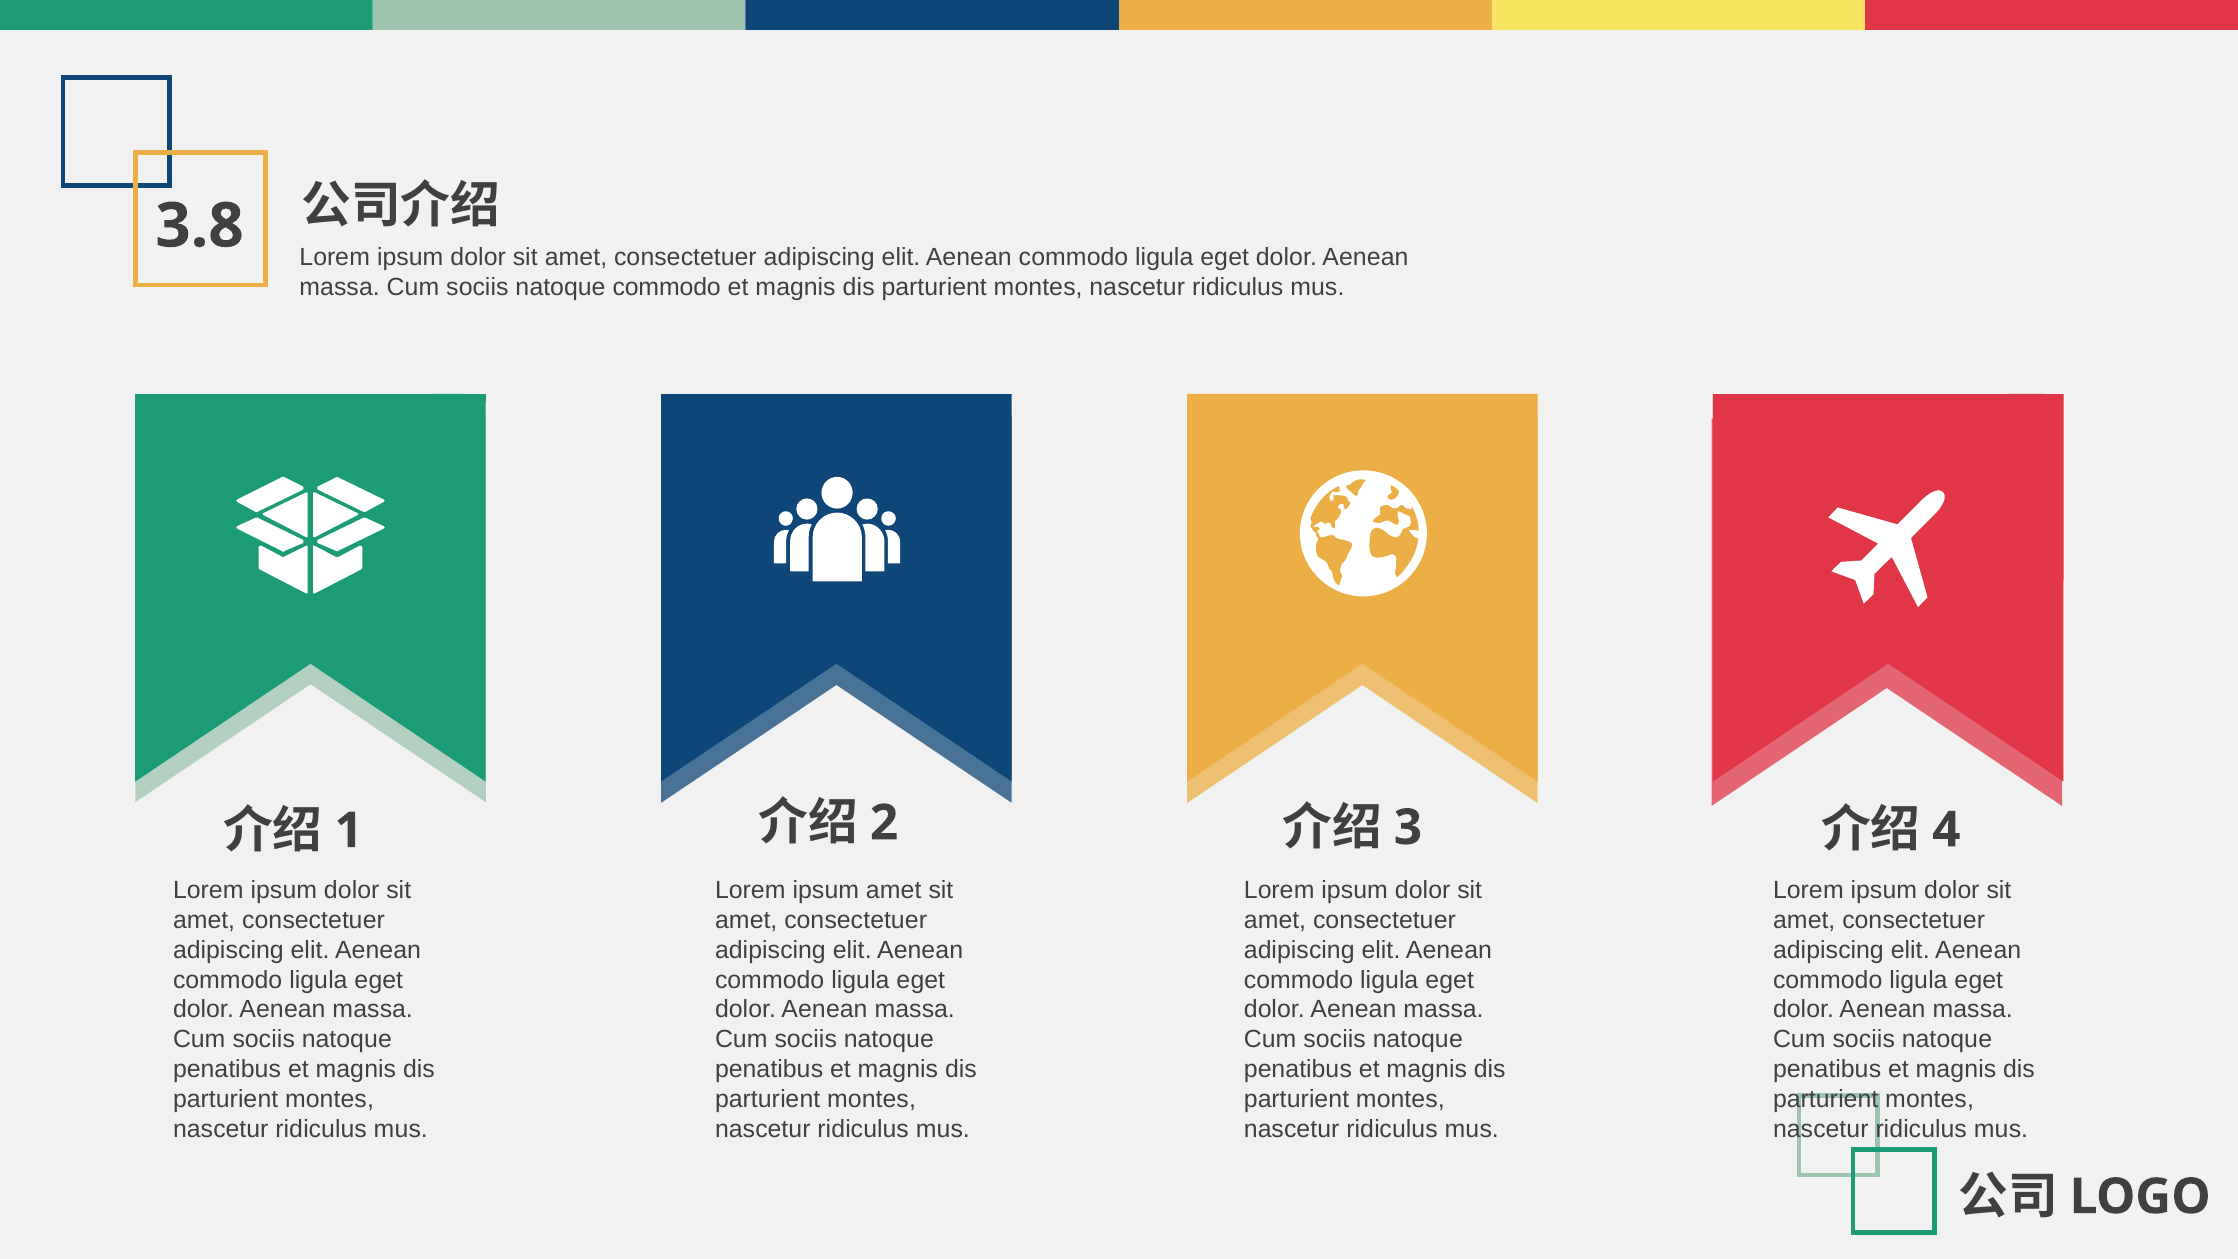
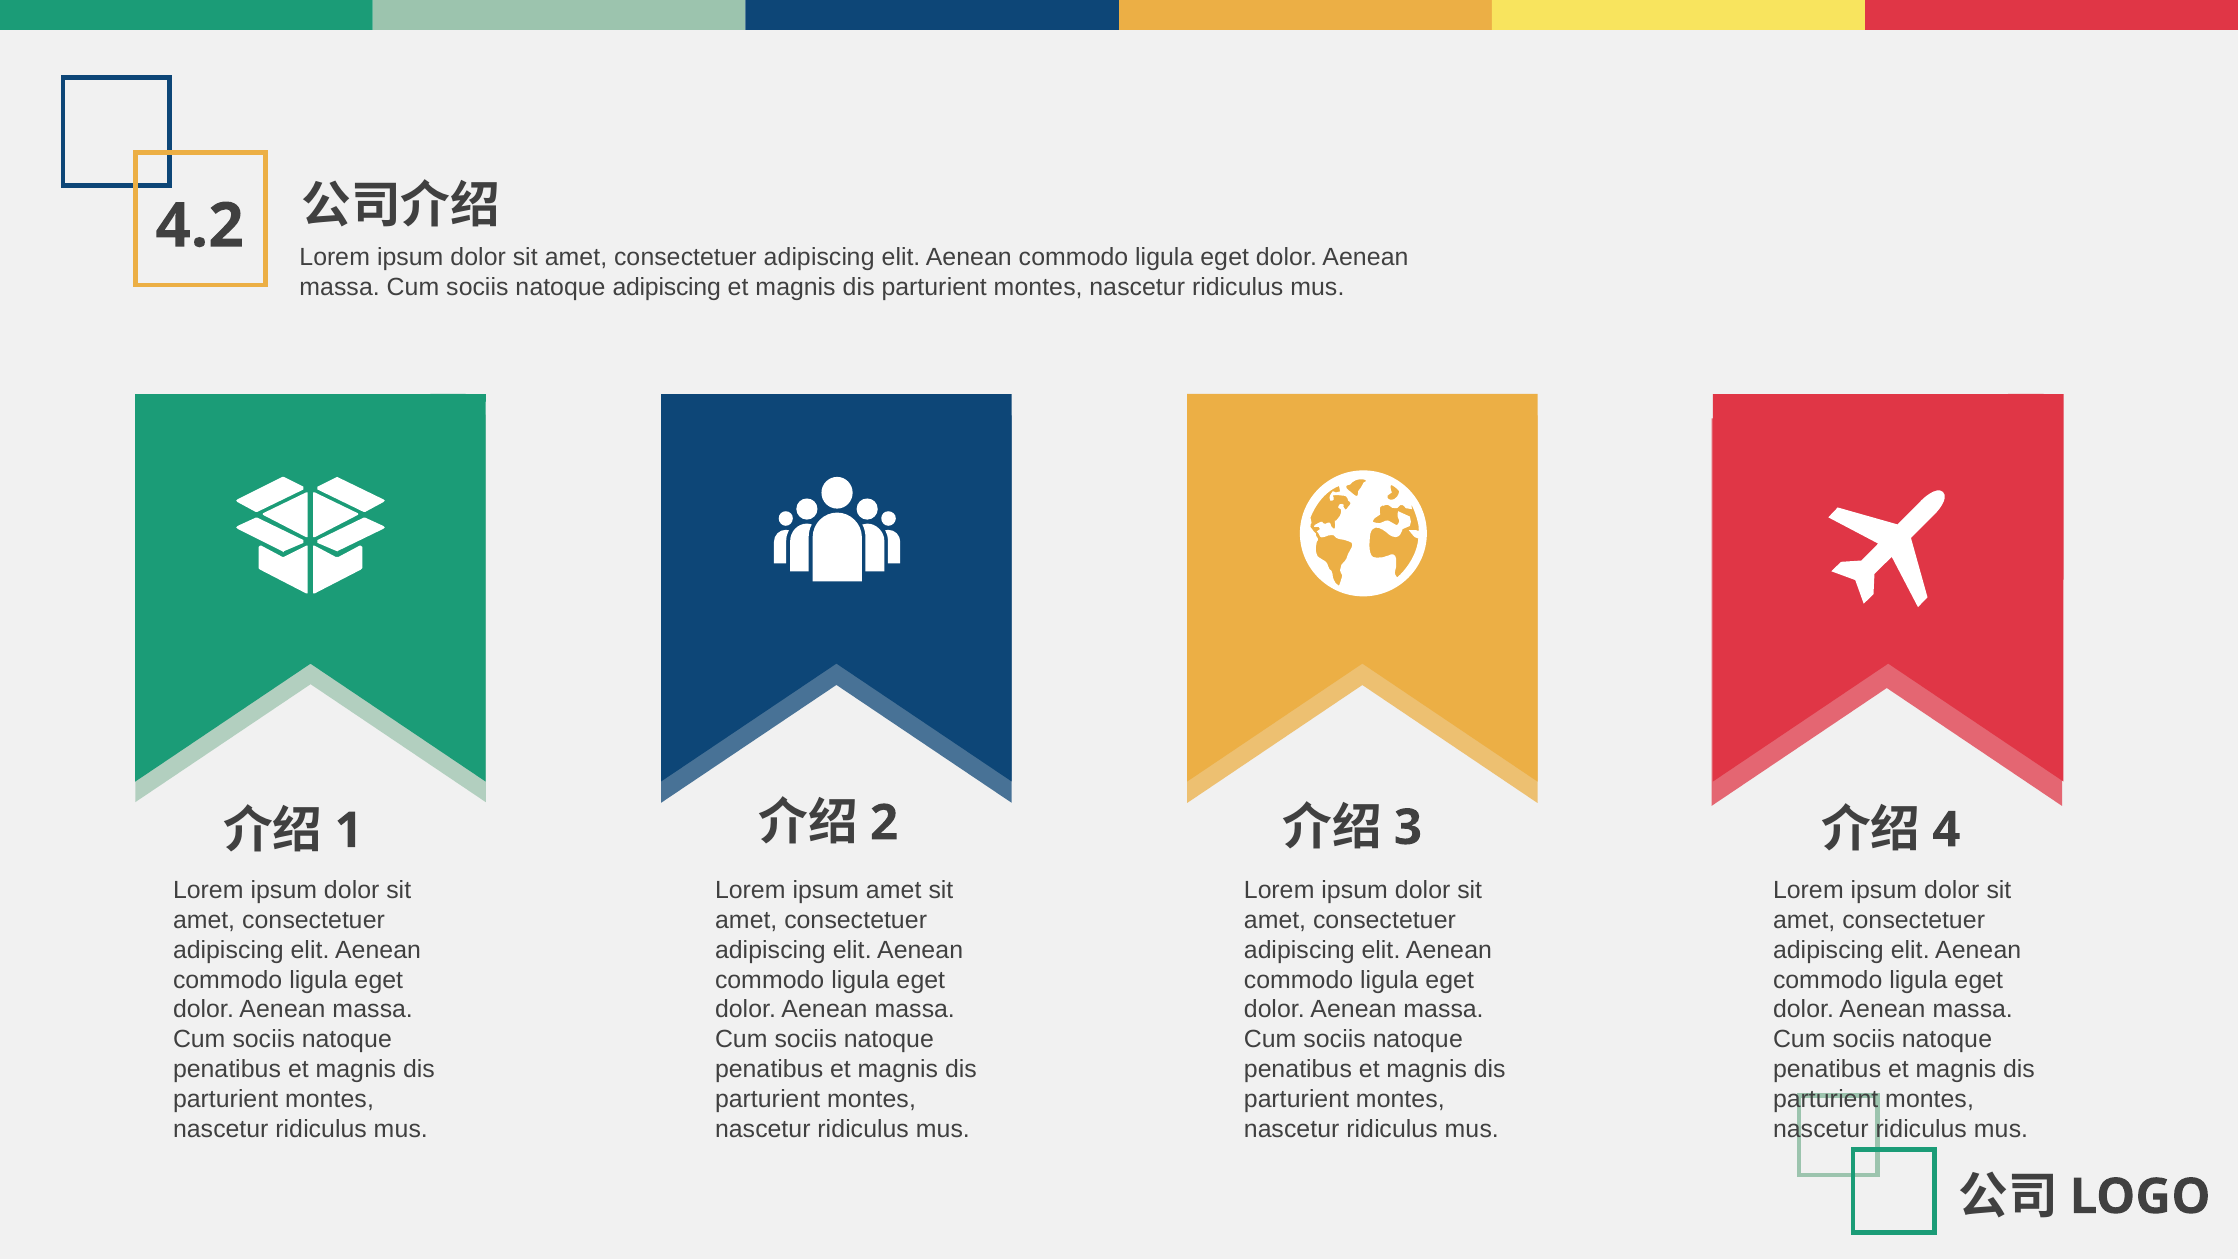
3.8: 3.8 -> 4.2
natoque commodo: commodo -> adipiscing
